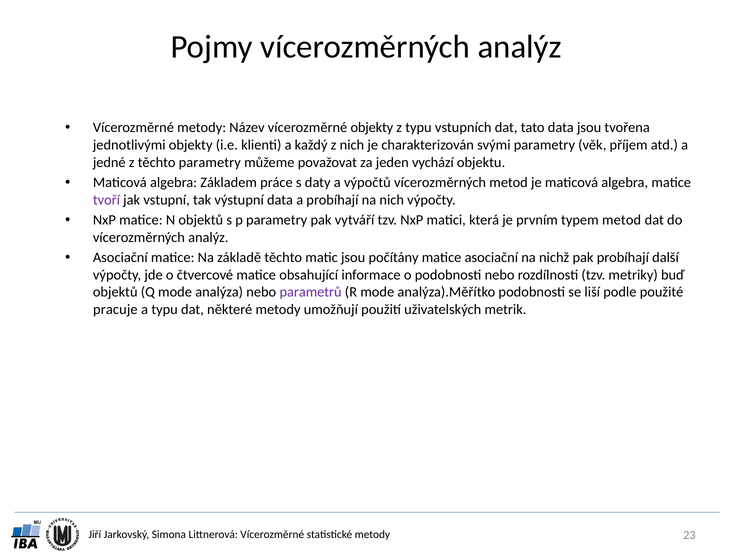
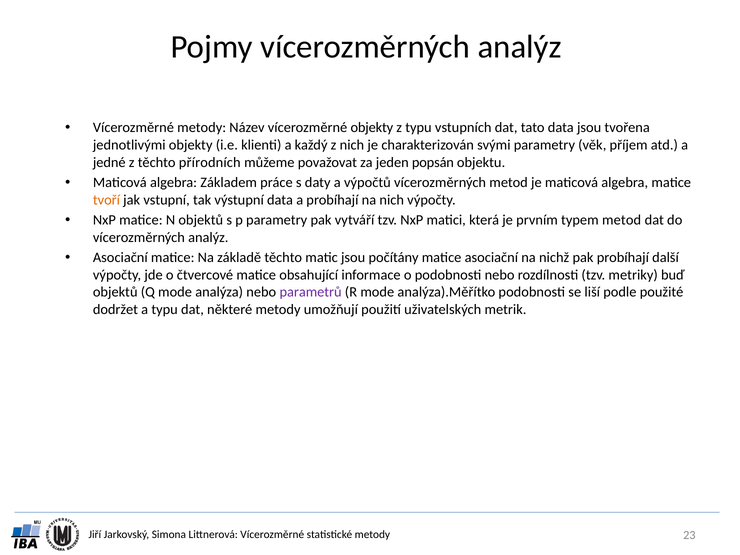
těchto parametry: parametry -> přírodních
vychází: vychází -> popsán
tvoří colour: purple -> orange
pracuje: pracuje -> dodržet
